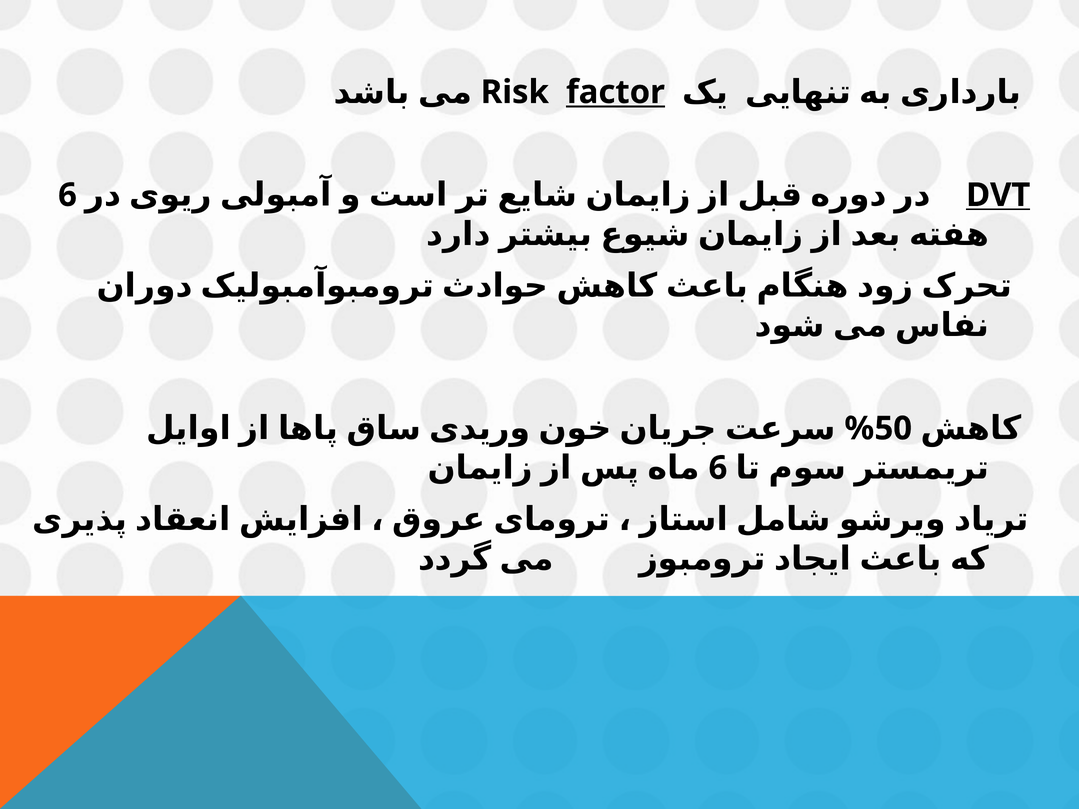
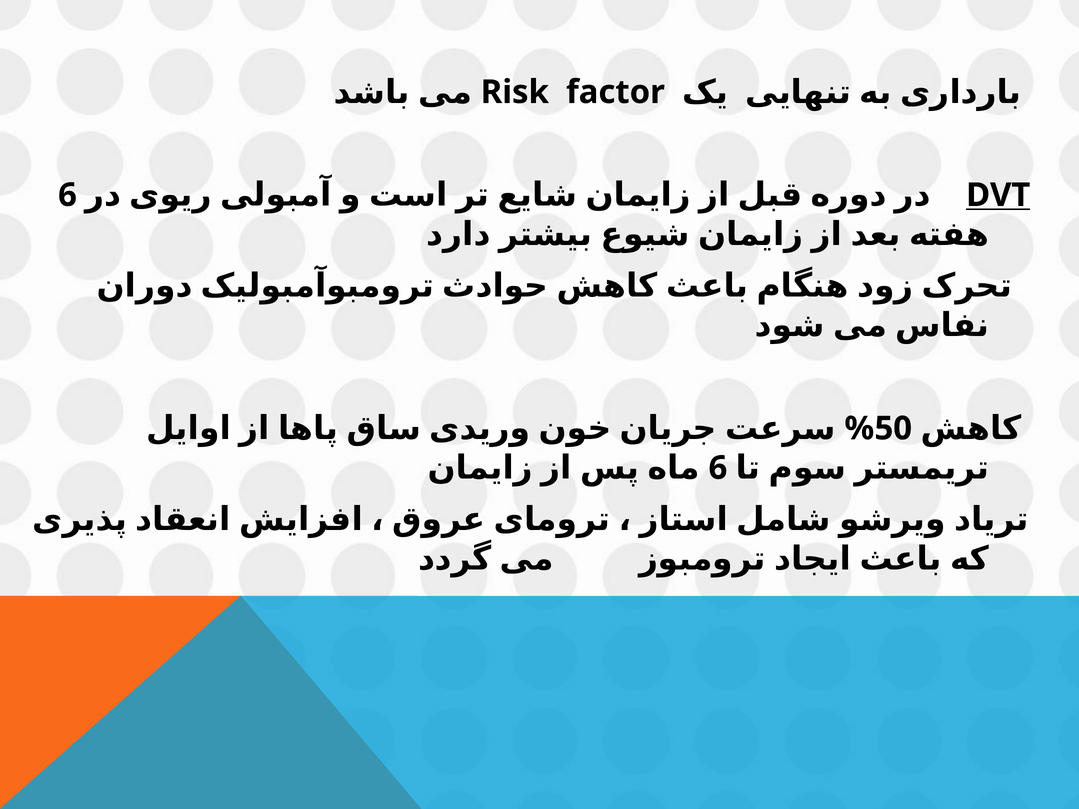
factor underline: present -> none
